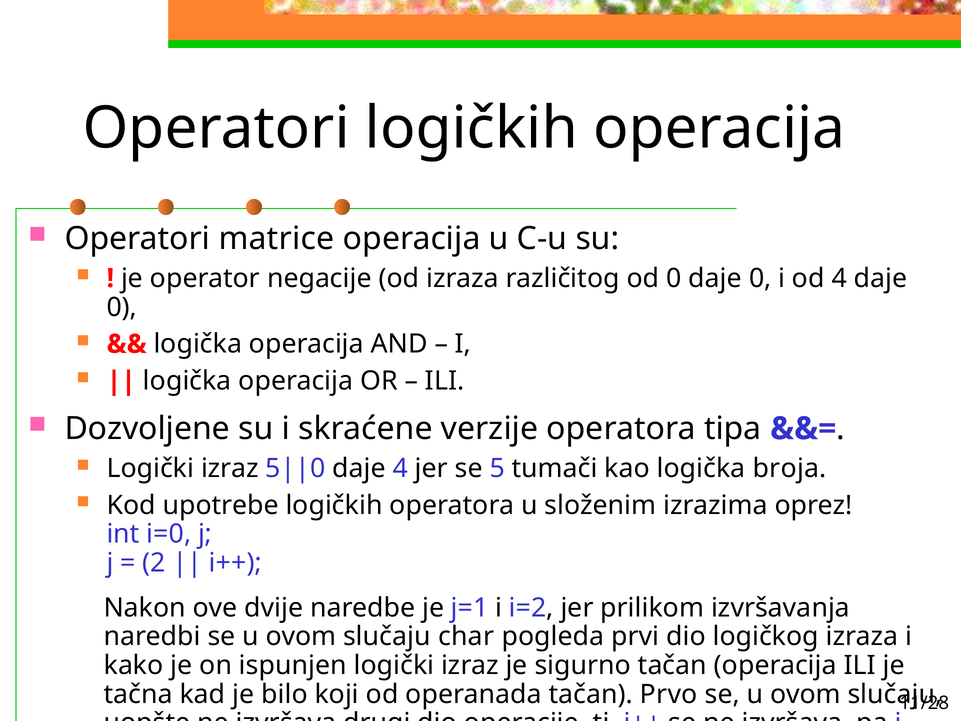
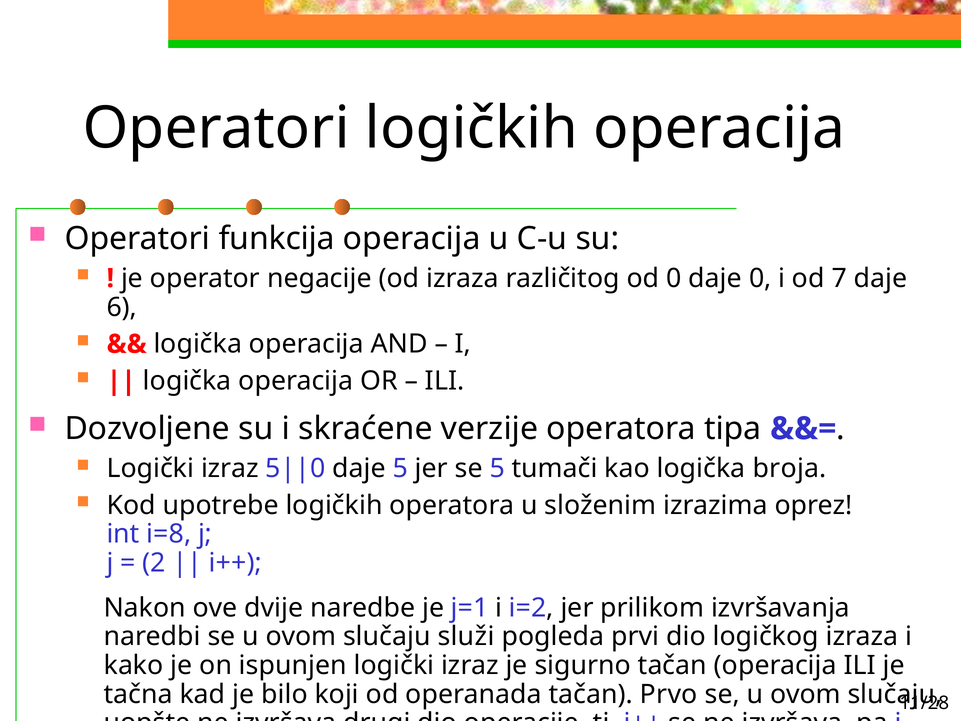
matrice: matrice -> funkcija
od 4: 4 -> 7
0 at (122, 307): 0 -> 6
daje 4: 4 -> 5
i=0: i=0 -> i=8
char: char -> služi
